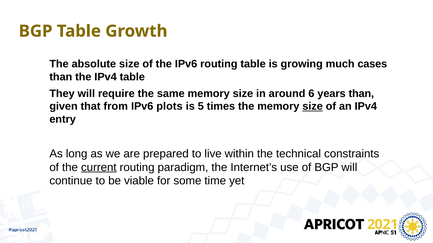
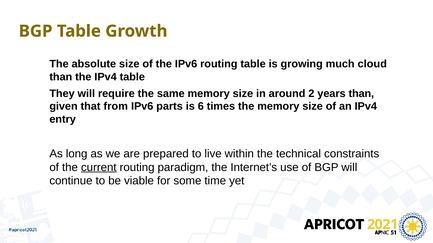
cases: cases -> cloud
6: 6 -> 2
plots: plots -> parts
5: 5 -> 6
size at (313, 107) underline: present -> none
